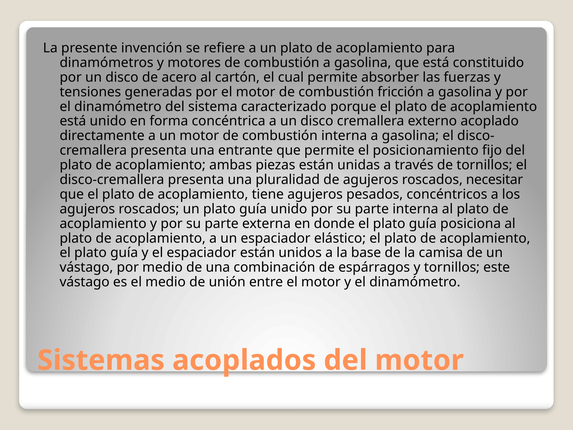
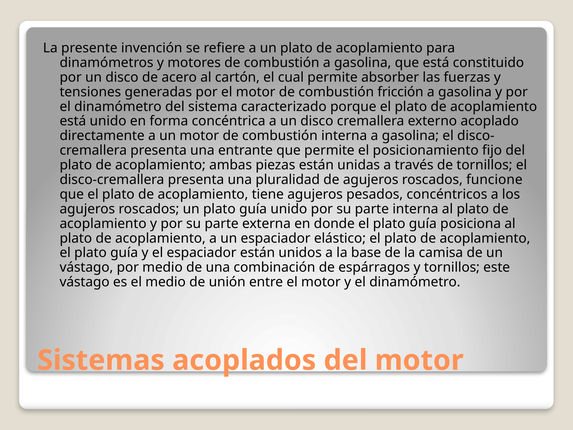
necesitar: necesitar -> funcione
